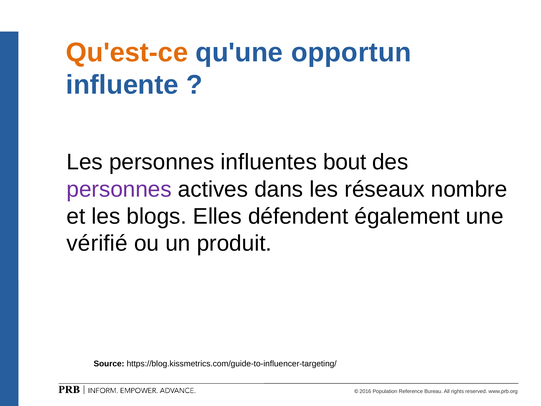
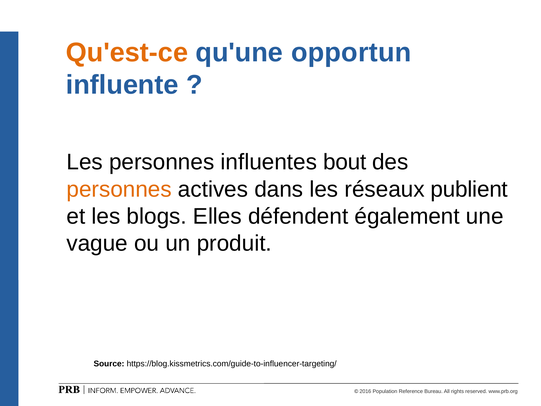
personnes at (119, 189) colour: purple -> orange
nombre: nombre -> publient
vérifié: vérifié -> vague
